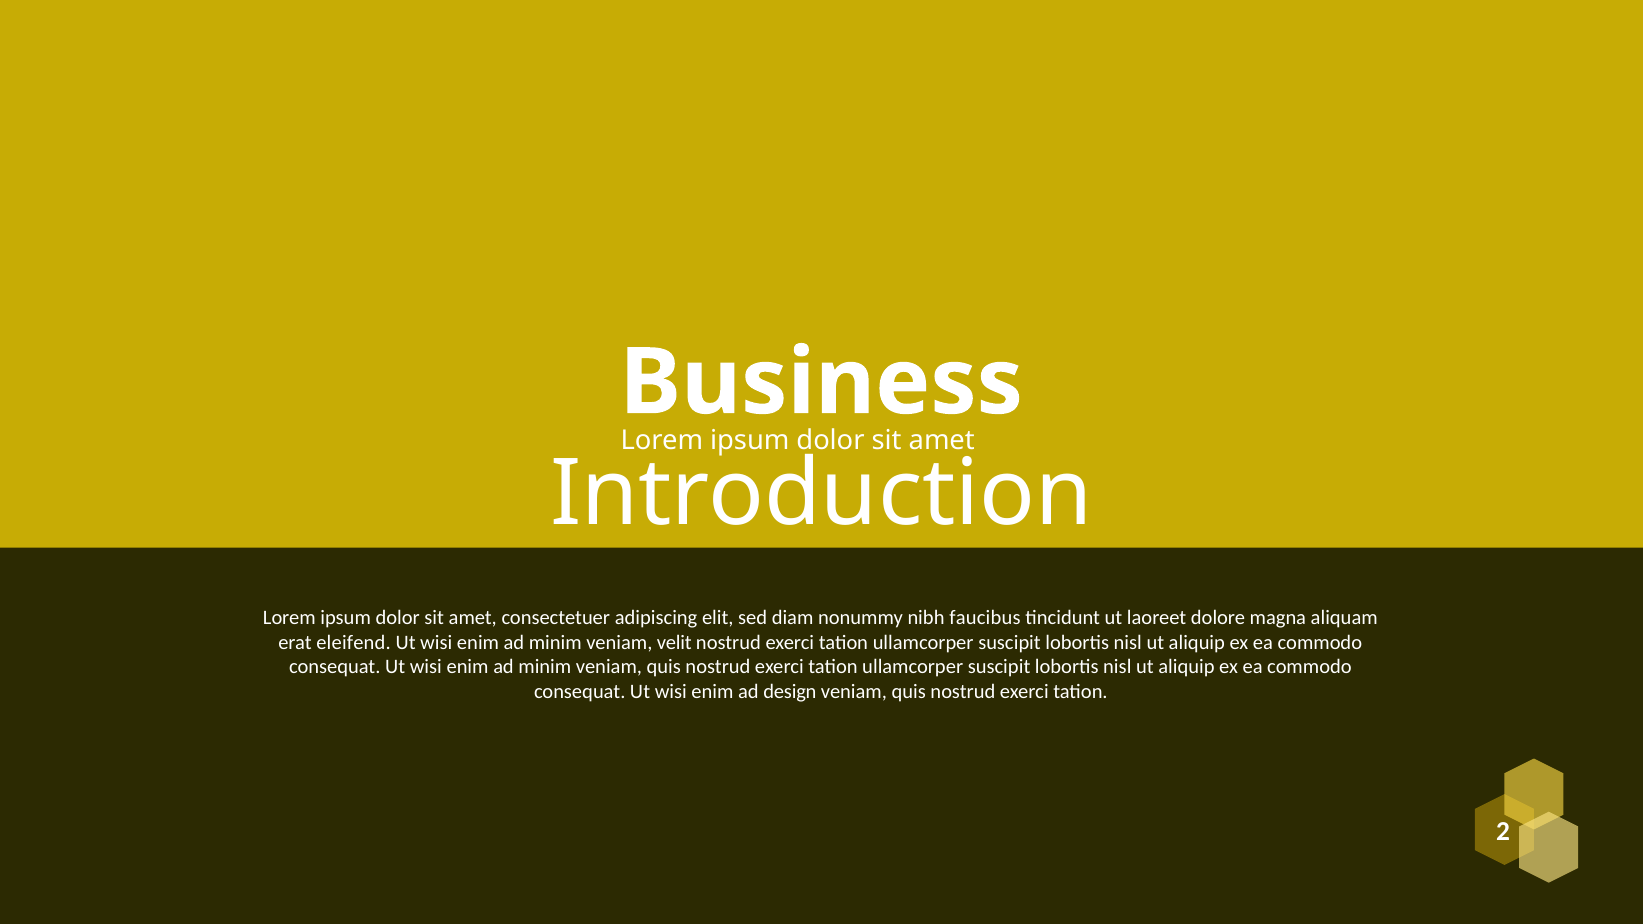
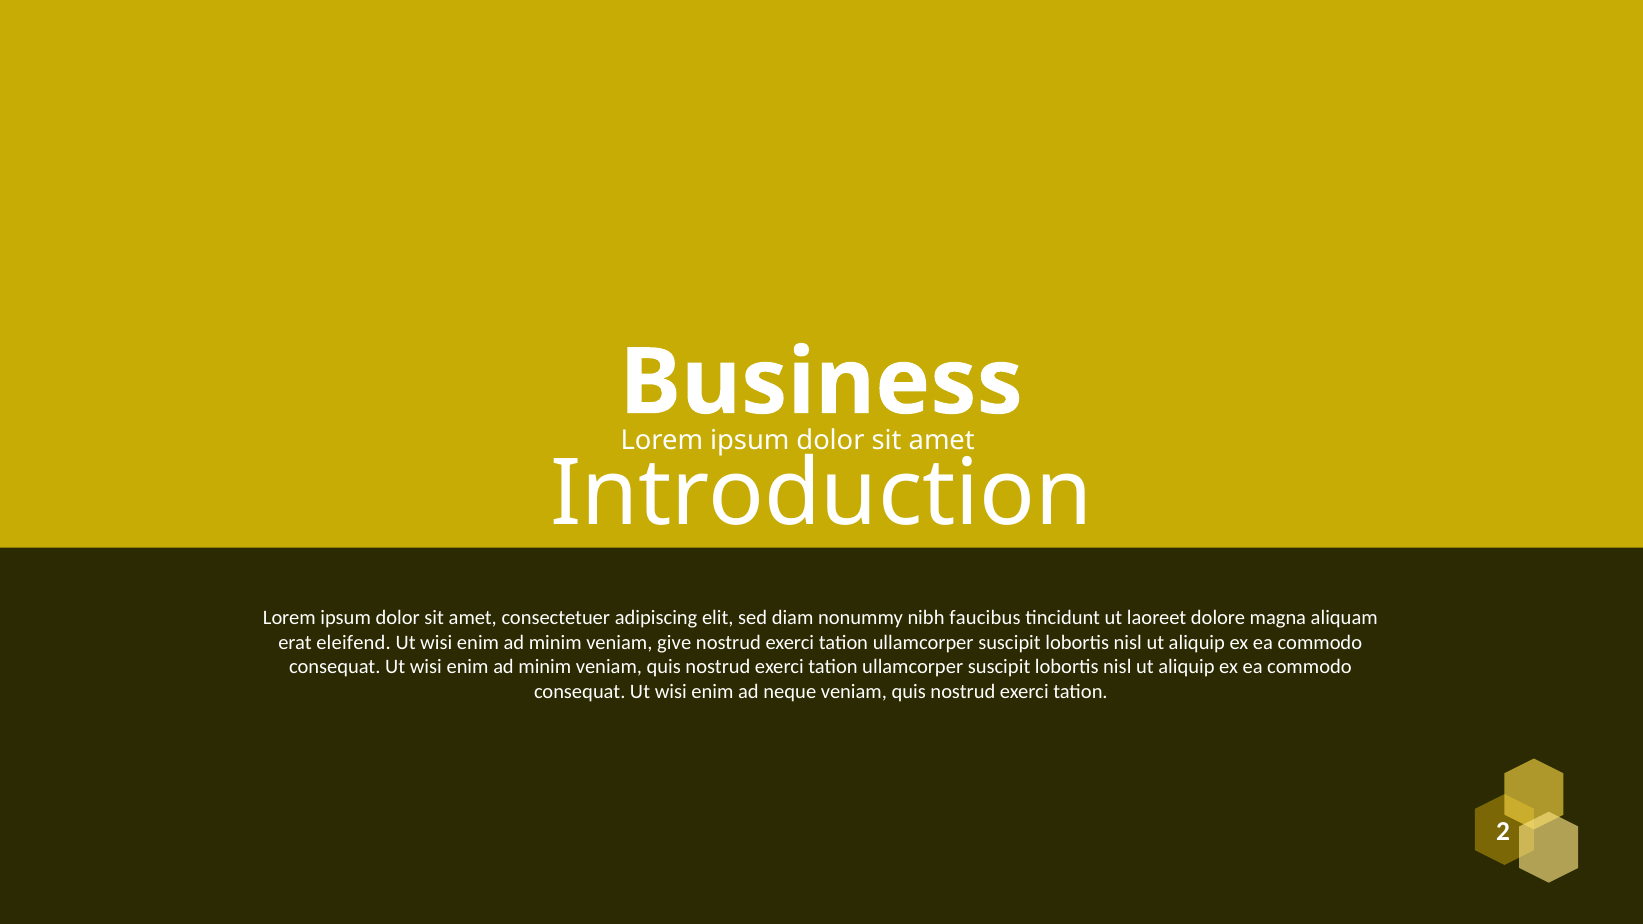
velit: velit -> give
design: design -> neque
